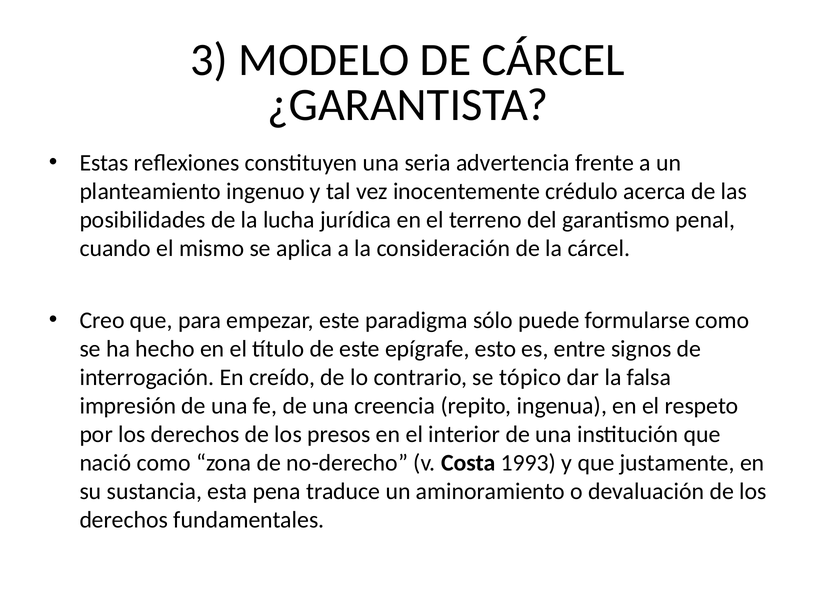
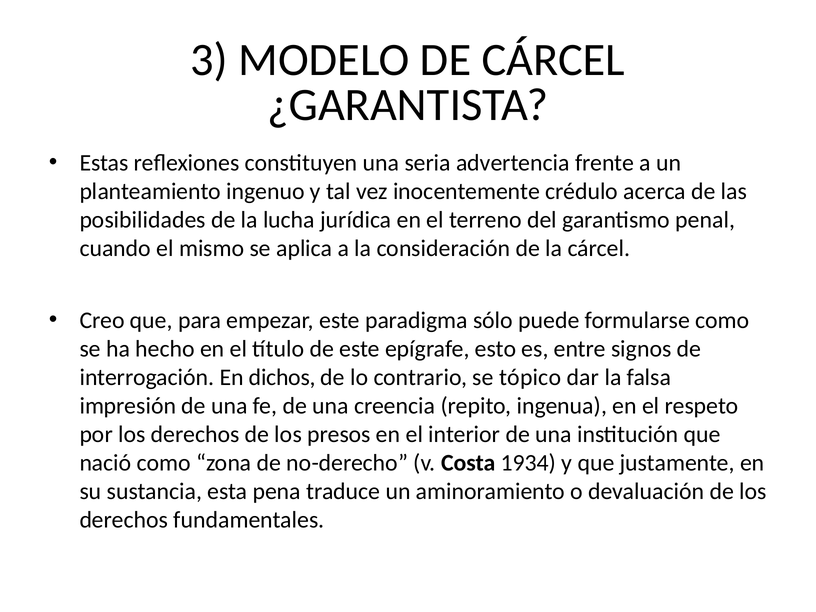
creído: creído -> dichos
1993: 1993 -> 1934
